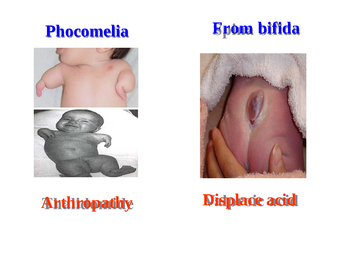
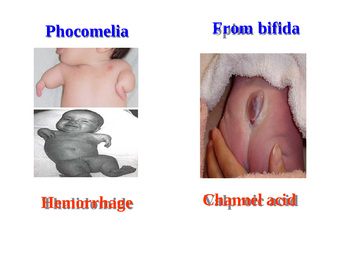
Displace: Displace -> Channel
Arthropathy: Arthropathy -> Hemorrhage
